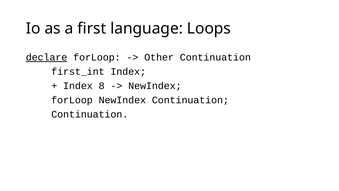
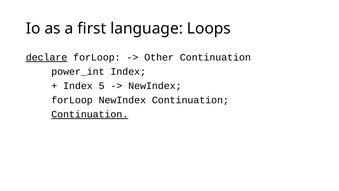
first_int: first_int -> power_int
8: 8 -> 5
Continuation at (90, 114) underline: none -> present
